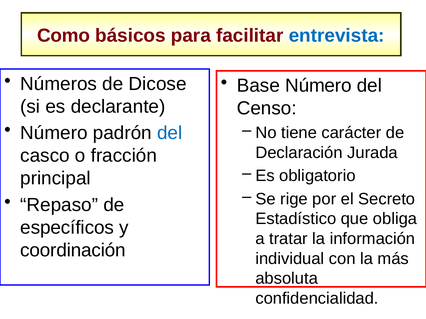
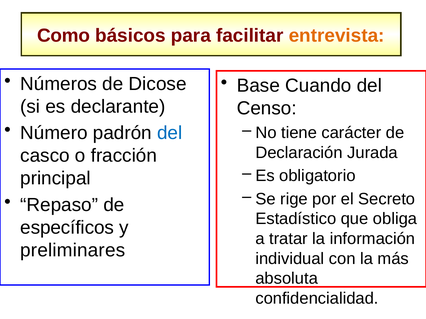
entrevista colour: blue -> orange
Base Número: Número -> Cuando
coordinación: coordinación -> preliminares
